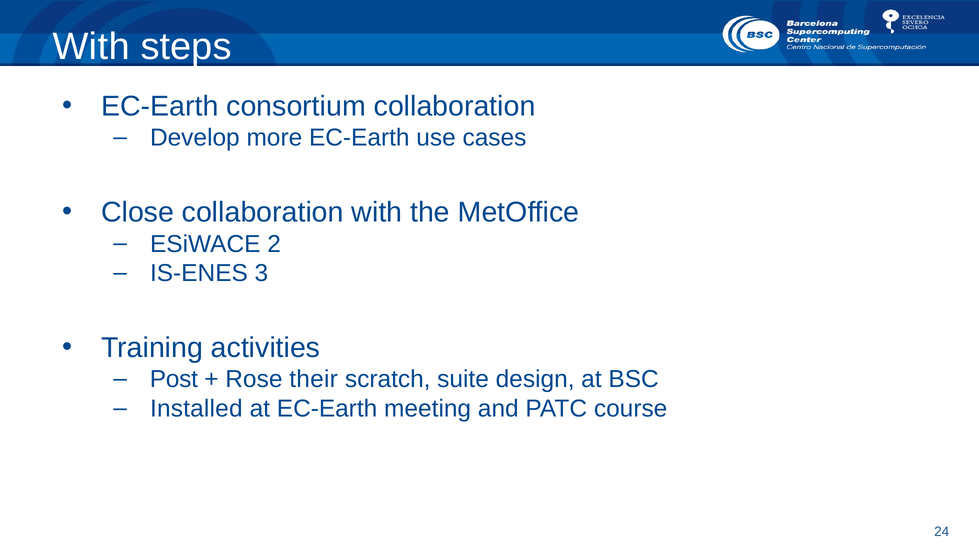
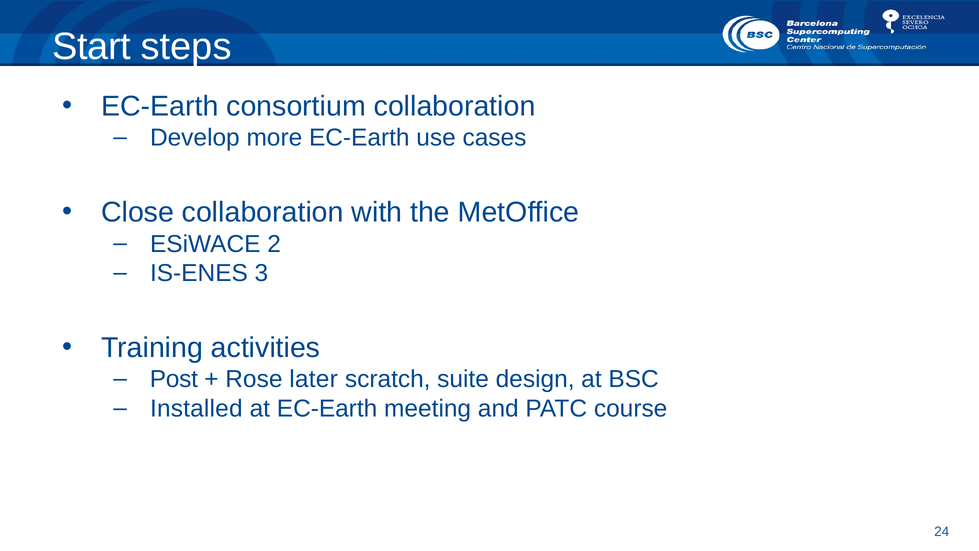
With at (91, 47): With -> Start
their: their -> later
